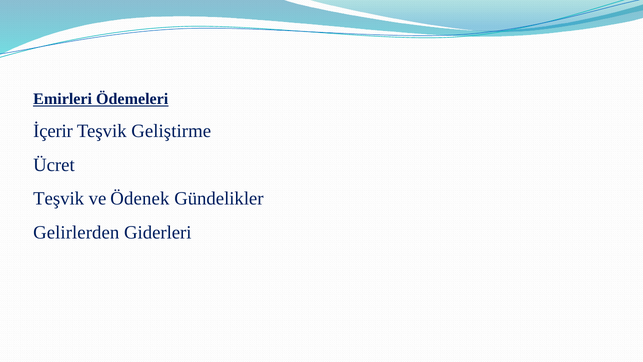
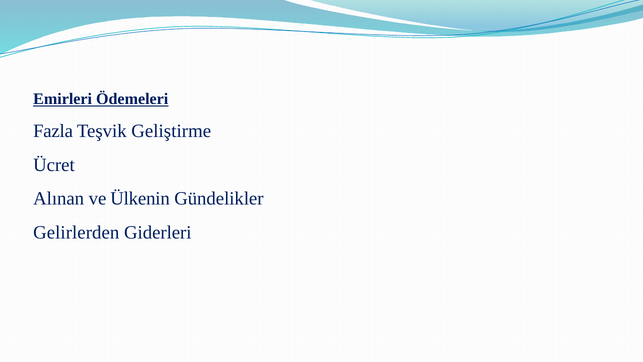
İçerir: İçerir -> Fazla
Teşvik at (59, 199): Teşvik -> Alınan
Ödenek: Ödenek -> Ülkenin
